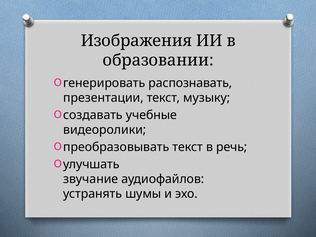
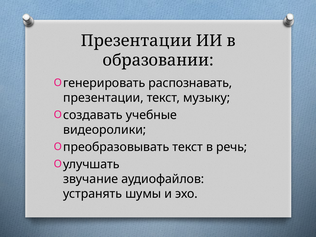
Изображения at (136, 41): Изображения -> Презентации
